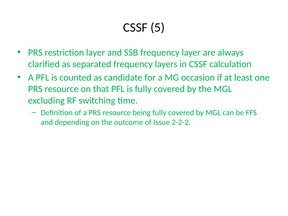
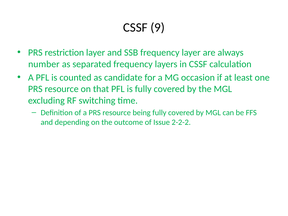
5: 5 -> 9
clarified: clarified -> number
